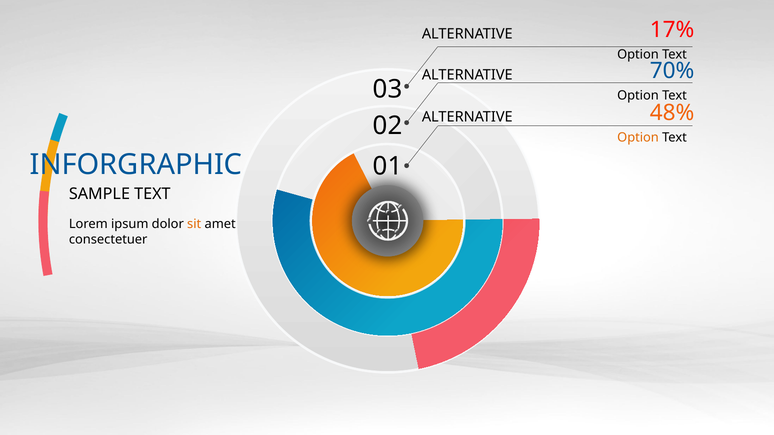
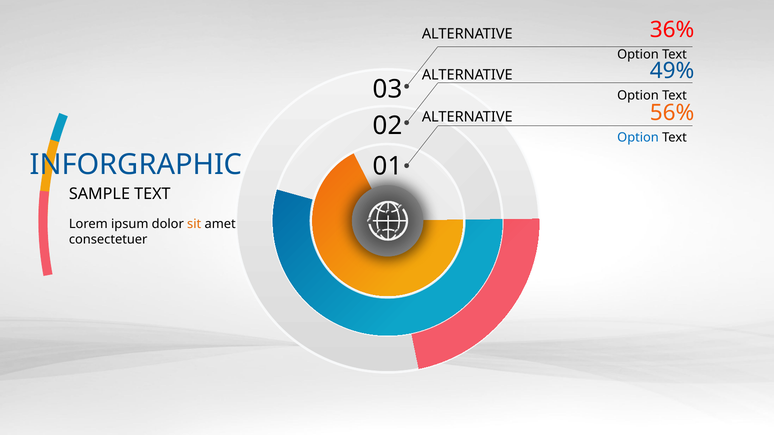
17%: 17% -> 36%
70%: 70% -> 49%
48%: 48% -> 56%
Option at (638, 138) colour: orange -> blue
